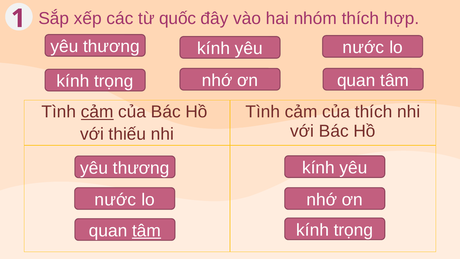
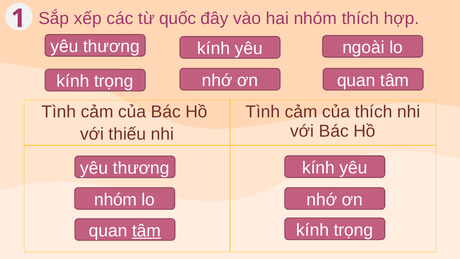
yêu nước: nước -> ngoài
cảm at (97, 112) underline: present -> none
nước at (115, 200): nước -> nhóm
